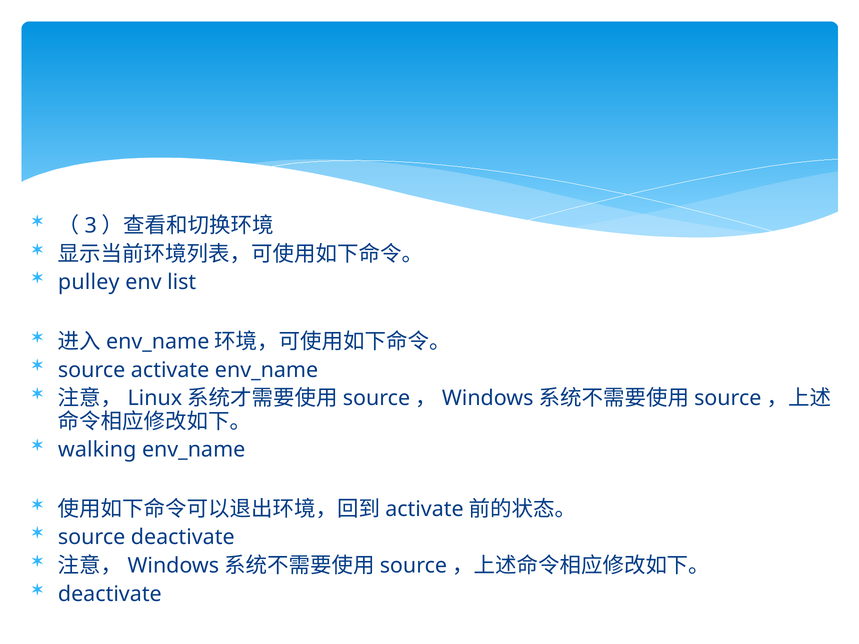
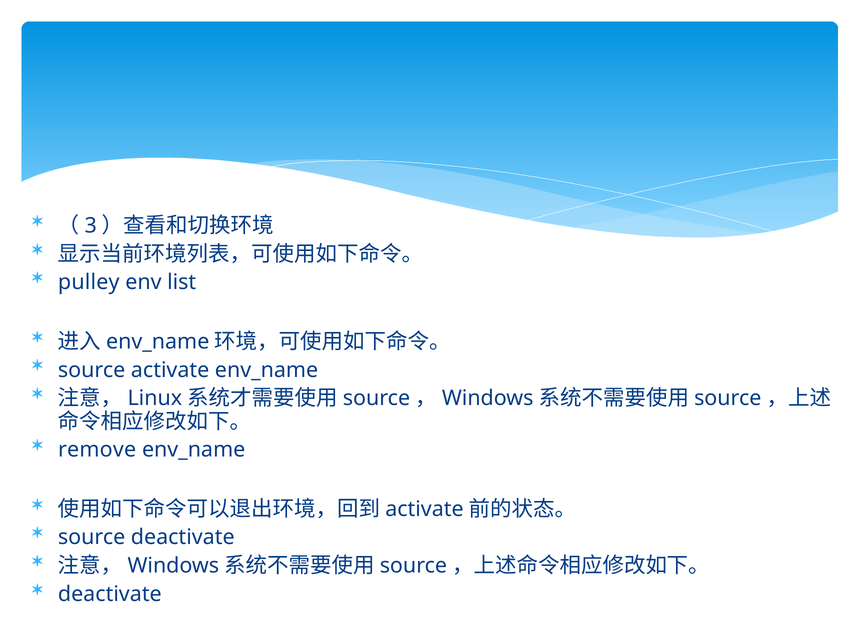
walking: walking -> remove
